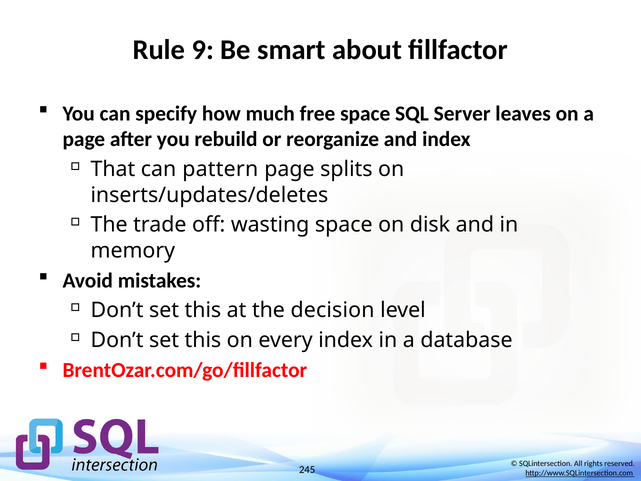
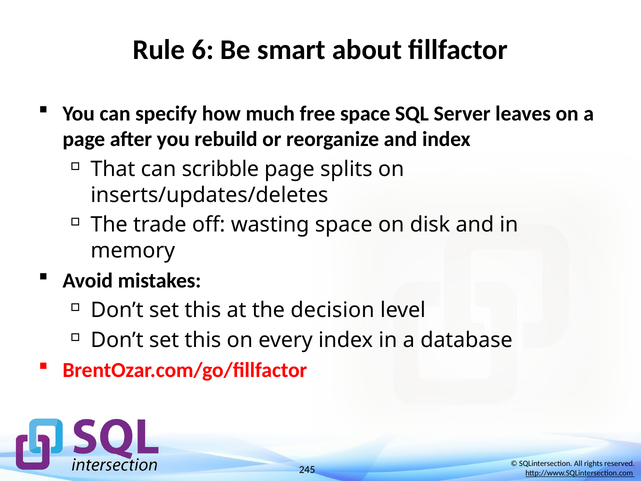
9: 9 -> 6
pattern: pattern -> scribble
